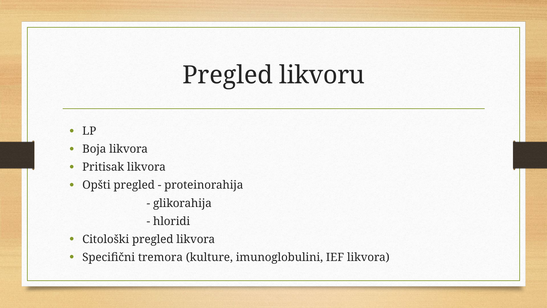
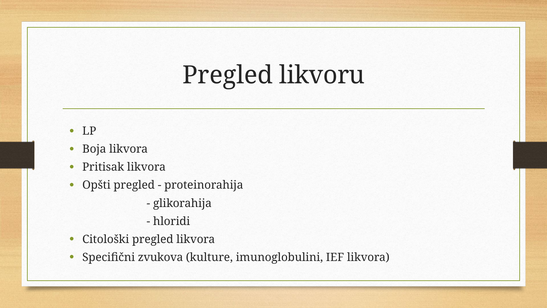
tremora: tremora -> zvukova
